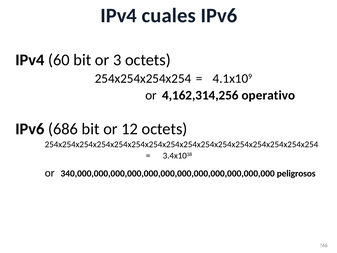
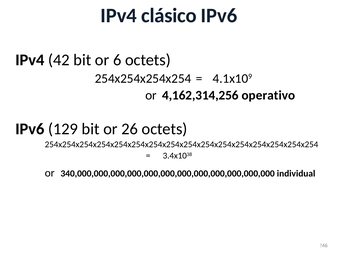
cuales: cuales -> clásico
60: 60 -> 42
3: 3 -> 6
686: 686 -> 129
12: 12 -> 26
peligrosos: peligrosos -> individual
